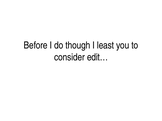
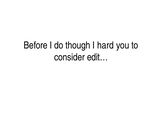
least: least -> hard
